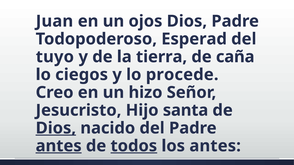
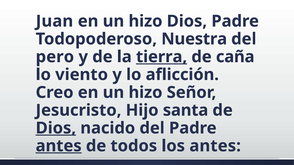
ojos at (145, 21): ojos -> hizo
Esperad: Esperad -> Nuestra
tuyo: tuyo -> pero
tierra underline: none -> present
ciegos: ciegos -> viento
procede: procede -> aflicción
todos underline: present -> none
